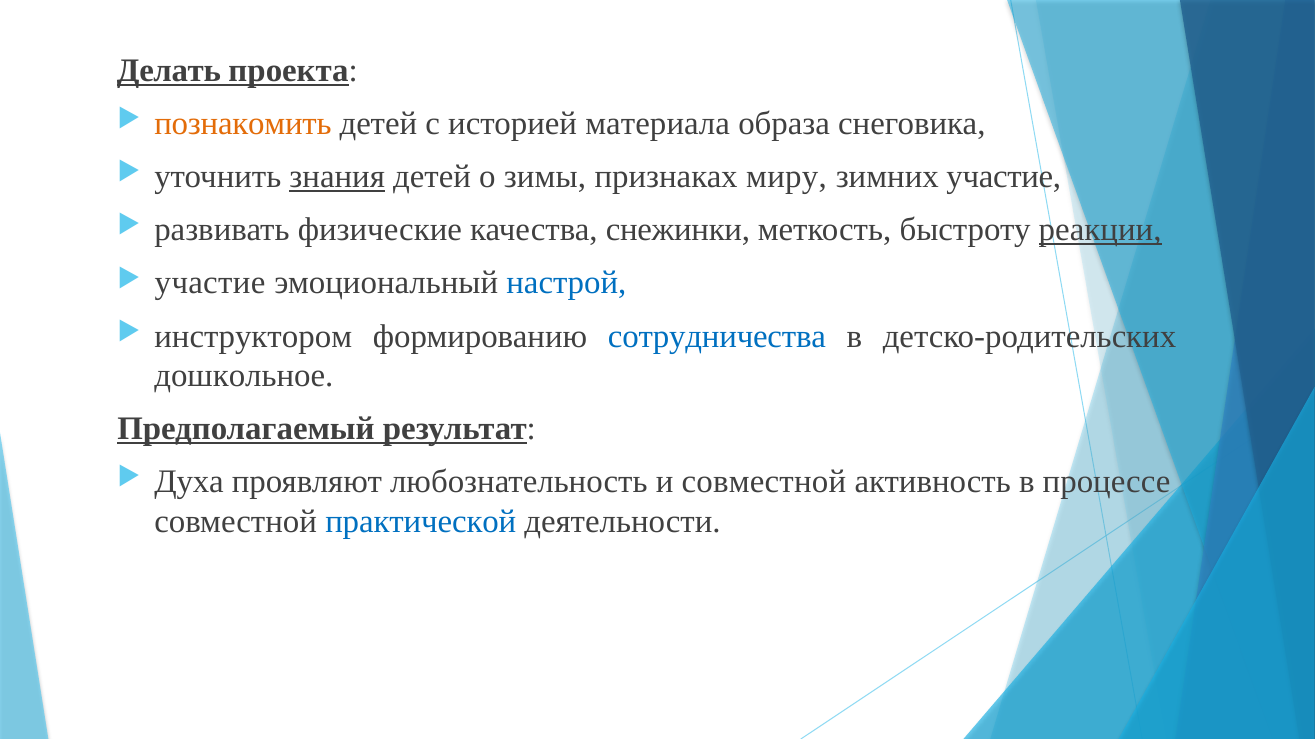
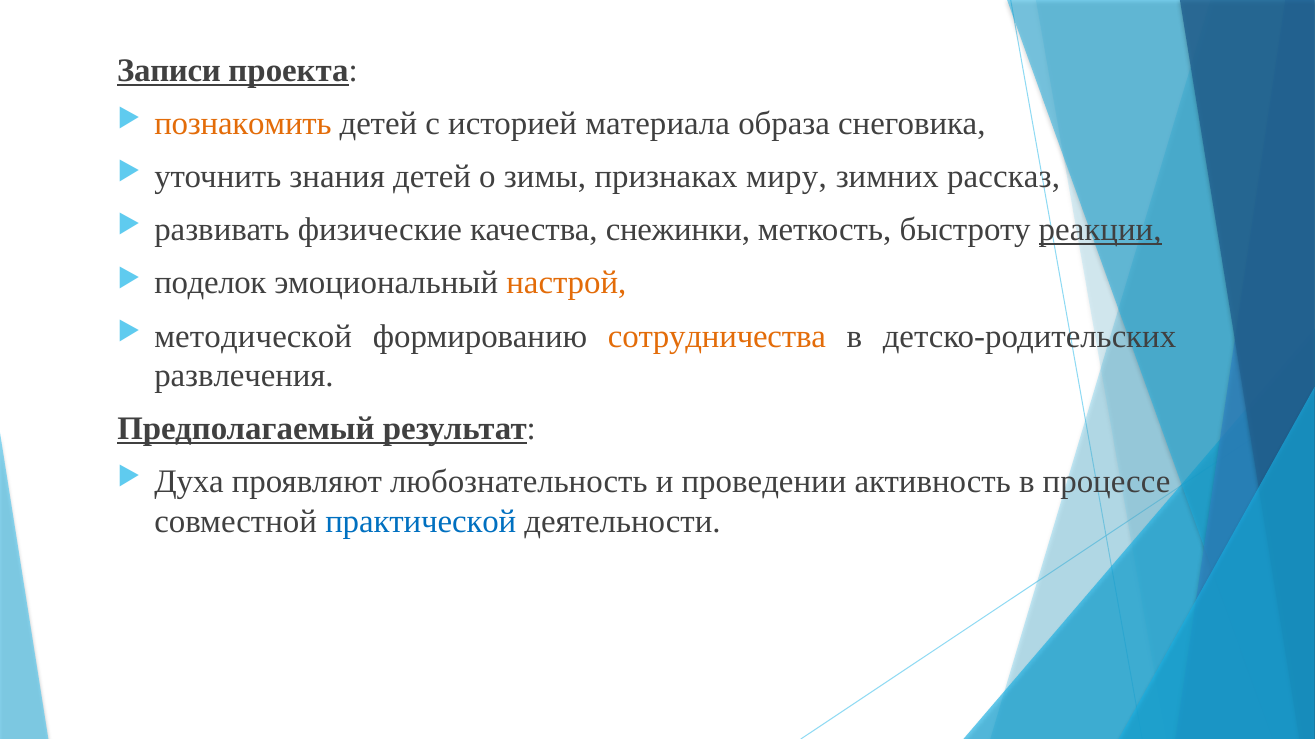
Делать: Делать -> Записи
знания underline: present -> none
зимних участие: участие -> рассказ
участие at (210, 283): участие -> поделок
настрой colour: blue -> orange
инструктором: инструктором -> методической
сотрудничества colour: blue -> orange
дошкольное: дошкольное -> развлечения
и совместной: совместной -> проведении
